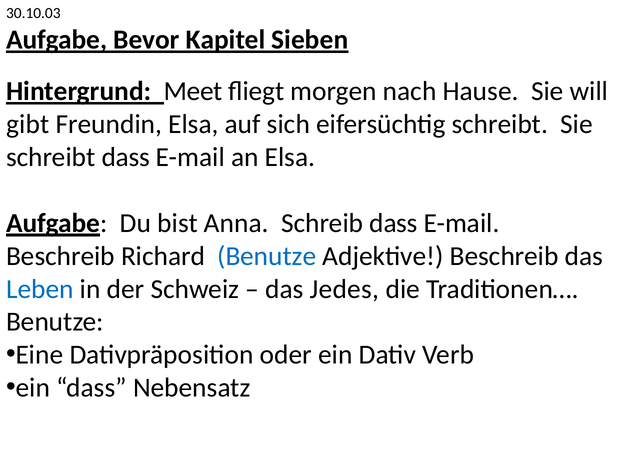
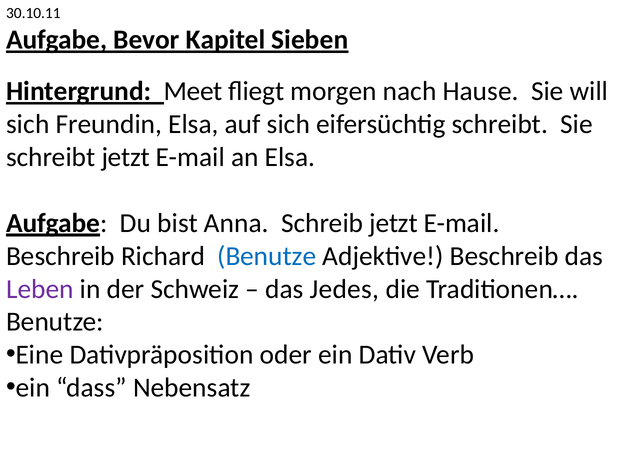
30.10.03: 30.10.03 -> 30.10.11
gibt at (28, 124): gibt -> sich
schreibt dass: dass -> jetzt
Schreib dass: dass -> jetzt
Leben colour: blue -> purple
